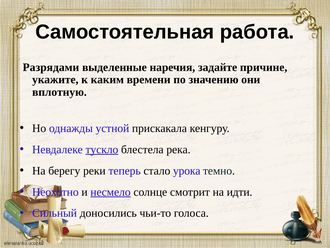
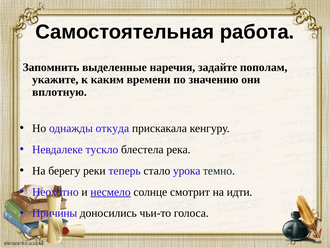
Разрядами: Разрядами -> Запомнить
причине: причине -> пополам
устной: устной -> откуда
тускло underline: present -> none
Сильный: Сильный -> Причины
